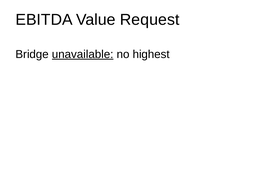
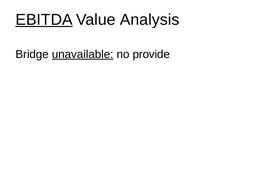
EBITDA underline: none -> present
Request: Request -> Analysis
highest: highest -> provide
